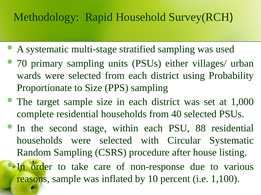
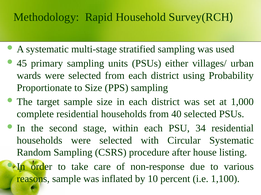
70: 70 -> 45
88: 88 -> 34
